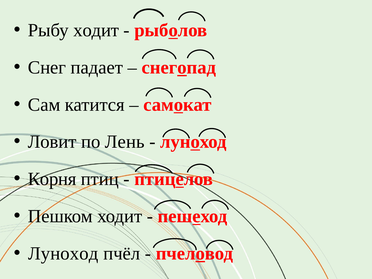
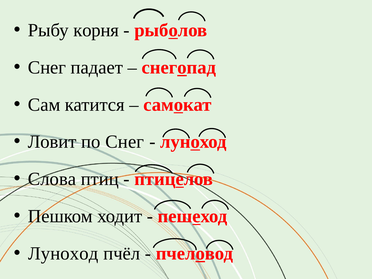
Рыбу ходит: ходит -> корня
по Лень: Лень -> Снег
Корня: Корня -> Слова
